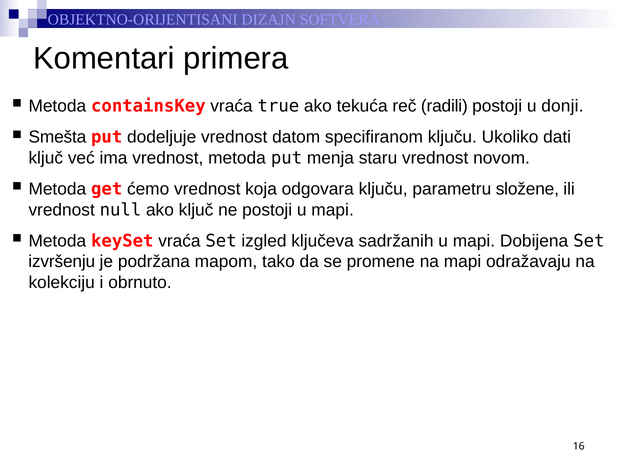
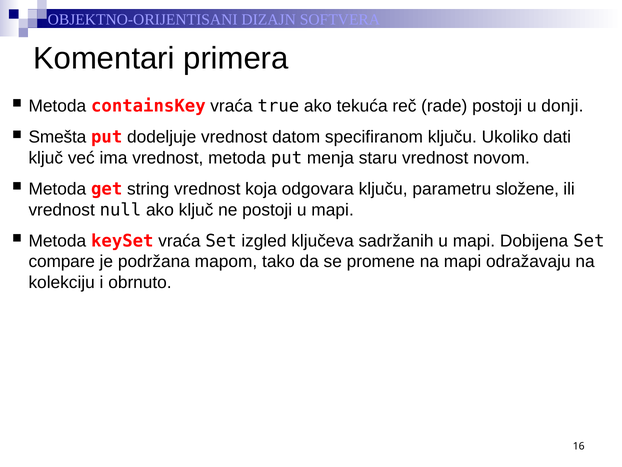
radili: radili -> rade
ćemo: ćemo -> string
izvršenju: izvršenju -> compare
